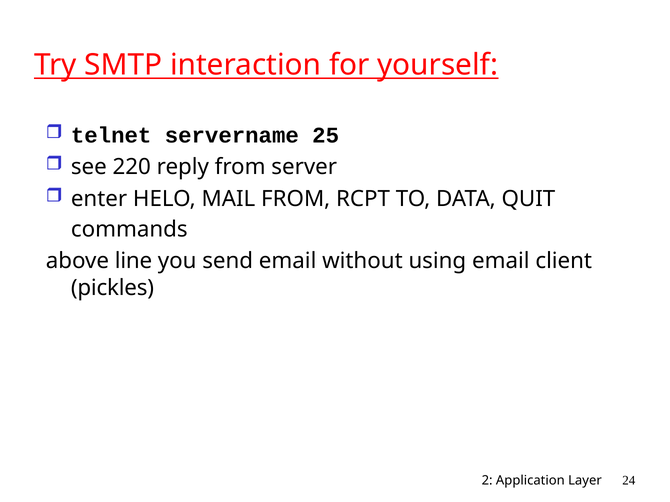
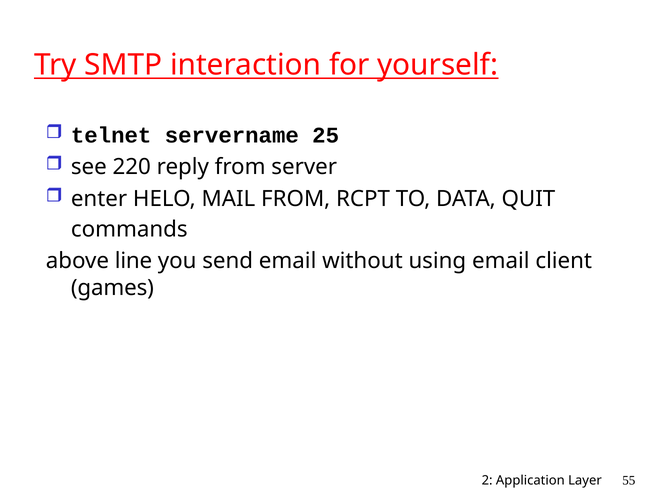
pickles: pickles -> games
24: 24 -> 55
